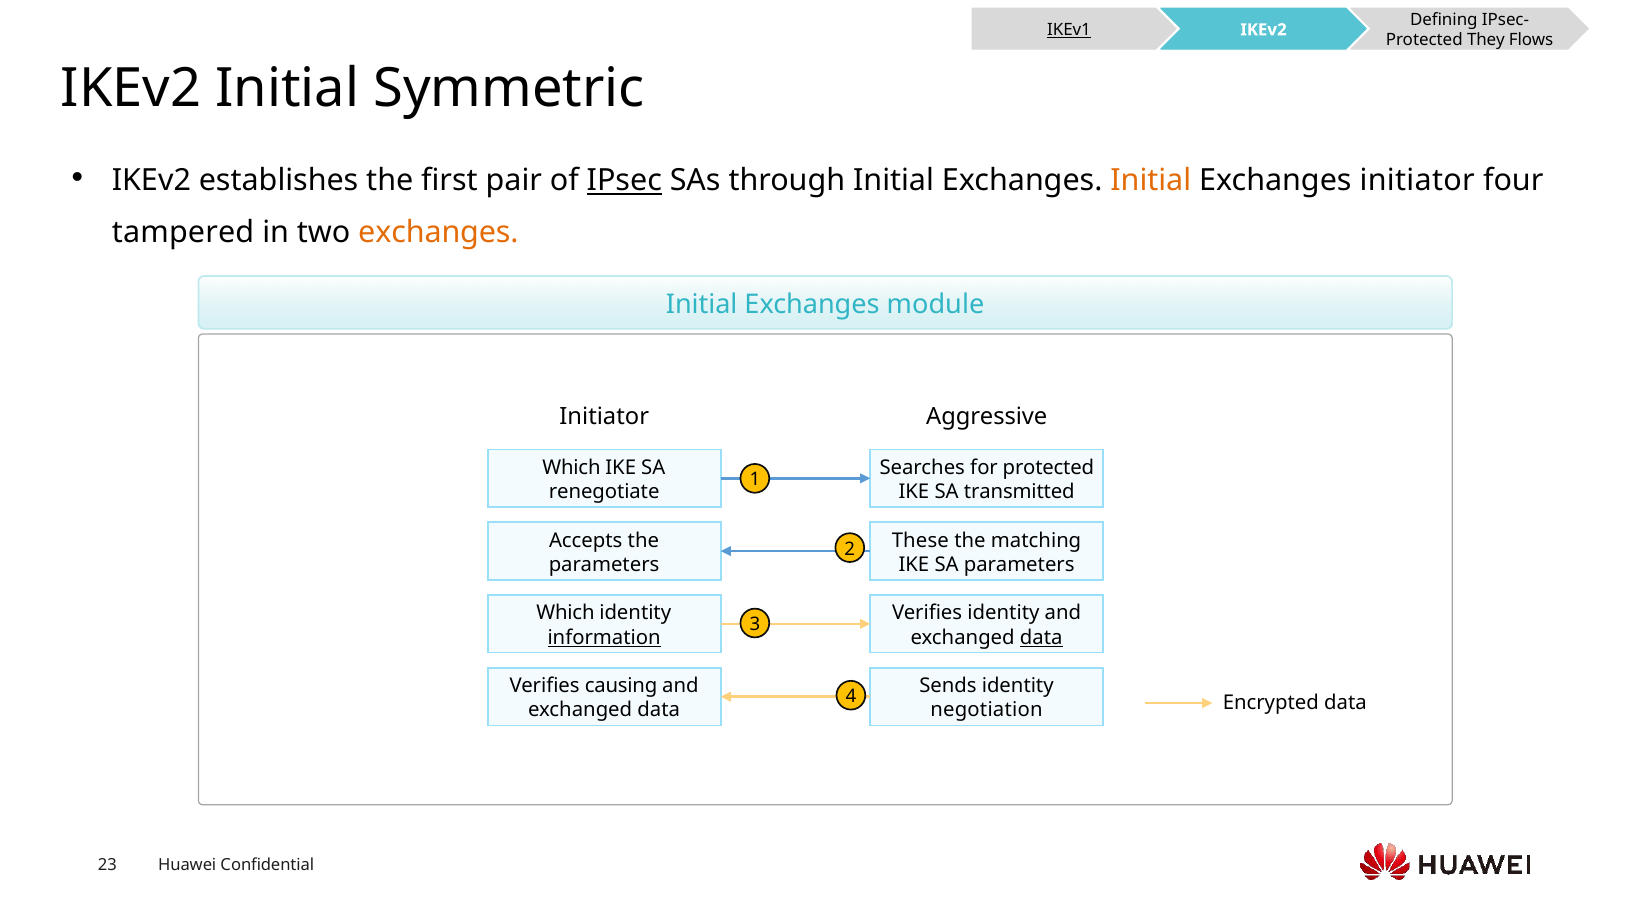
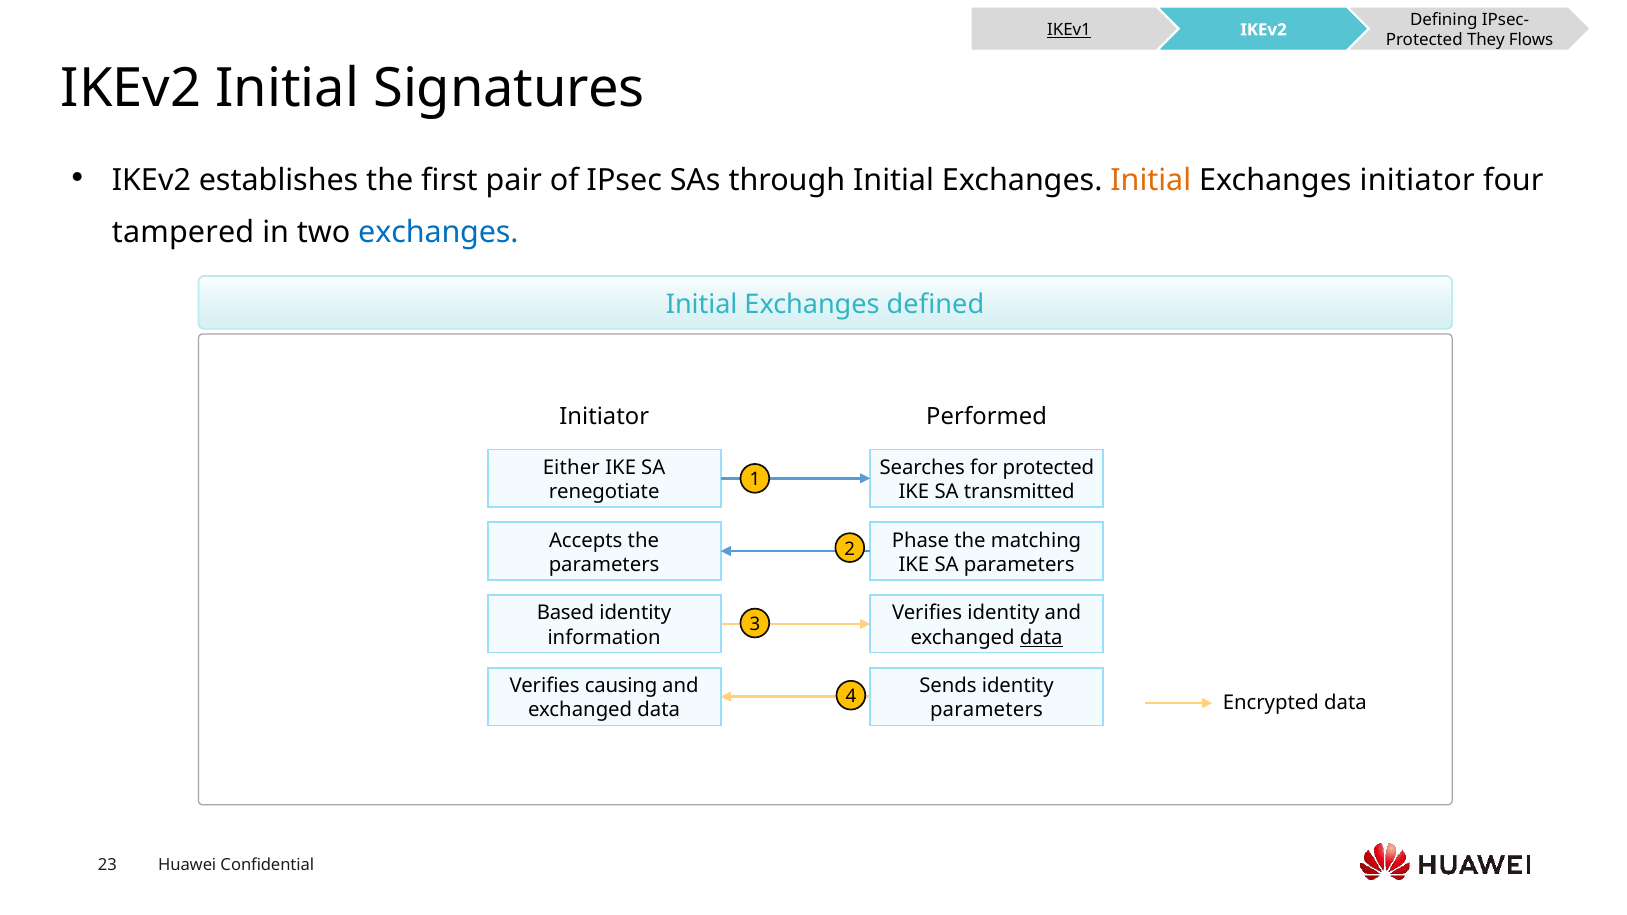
Symmetric: Symmetric -> Signatures
IPsec underline: present -> none
exchanges at (438, 232) colour: orange -> blue
module: module -> defined
Aggressive: Aggressive -> Performed
Which at (572, 468): Which -> Either
These: These -> Phase
Which at (565, 613): Which -> Based
information underline: present -> none
negotiation at (986, 710): negotiation -> parameters
